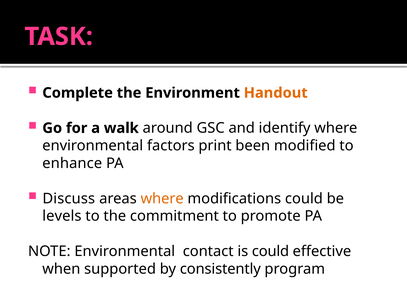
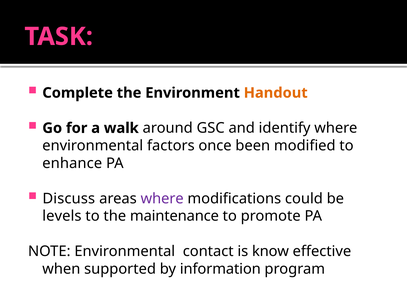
print: print -> once
where at (162, 199) colour: orange -> purple
commitment: commitment -> maintenance
is could: could -> know
consistently: consistently -> information
